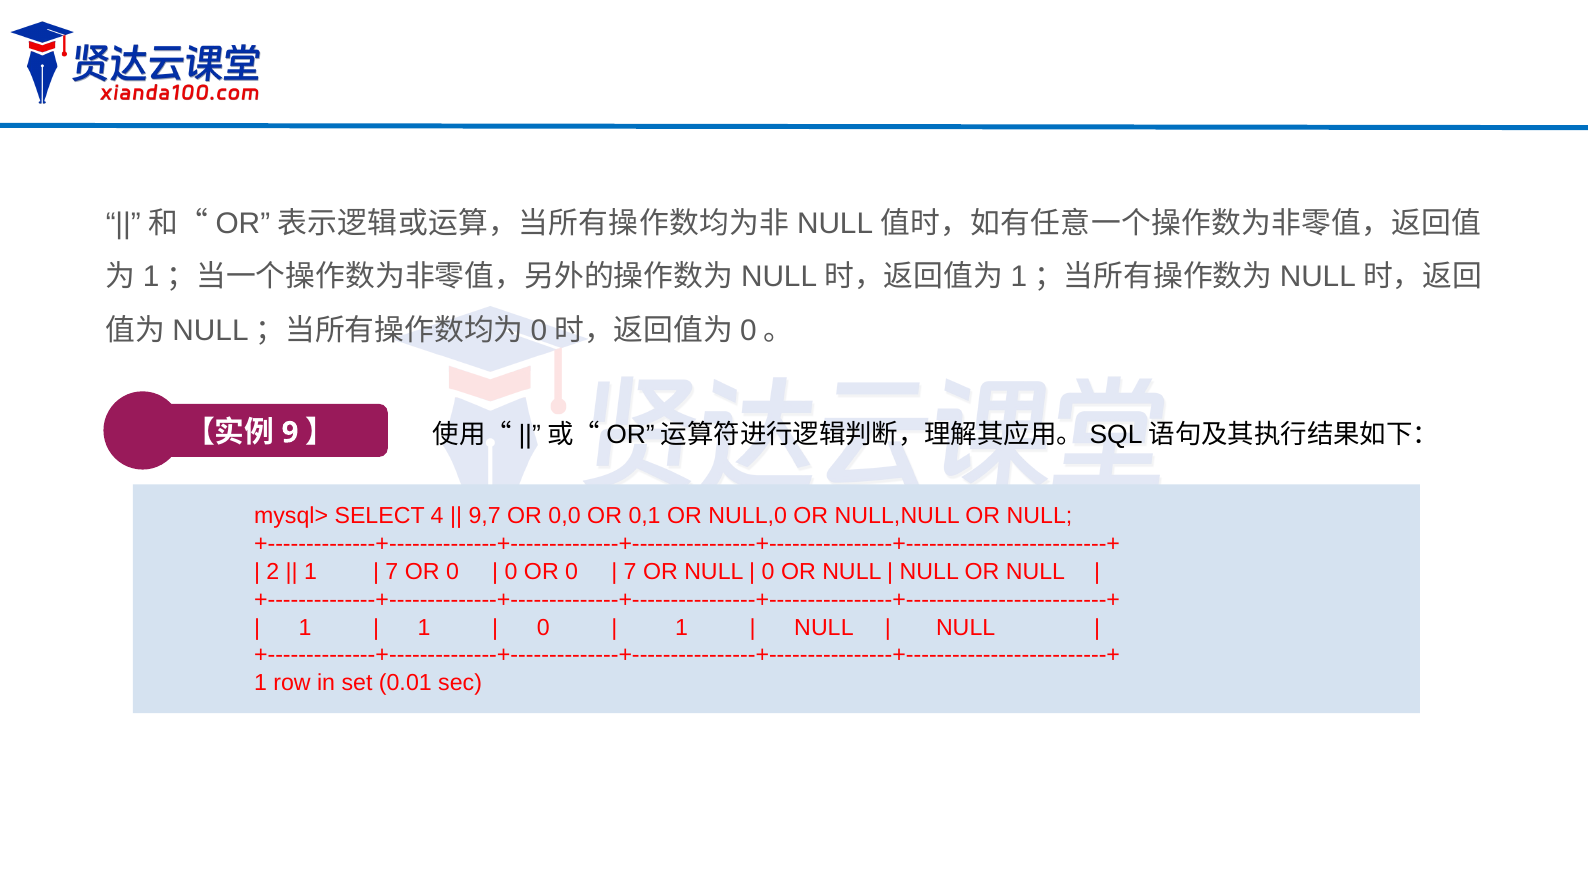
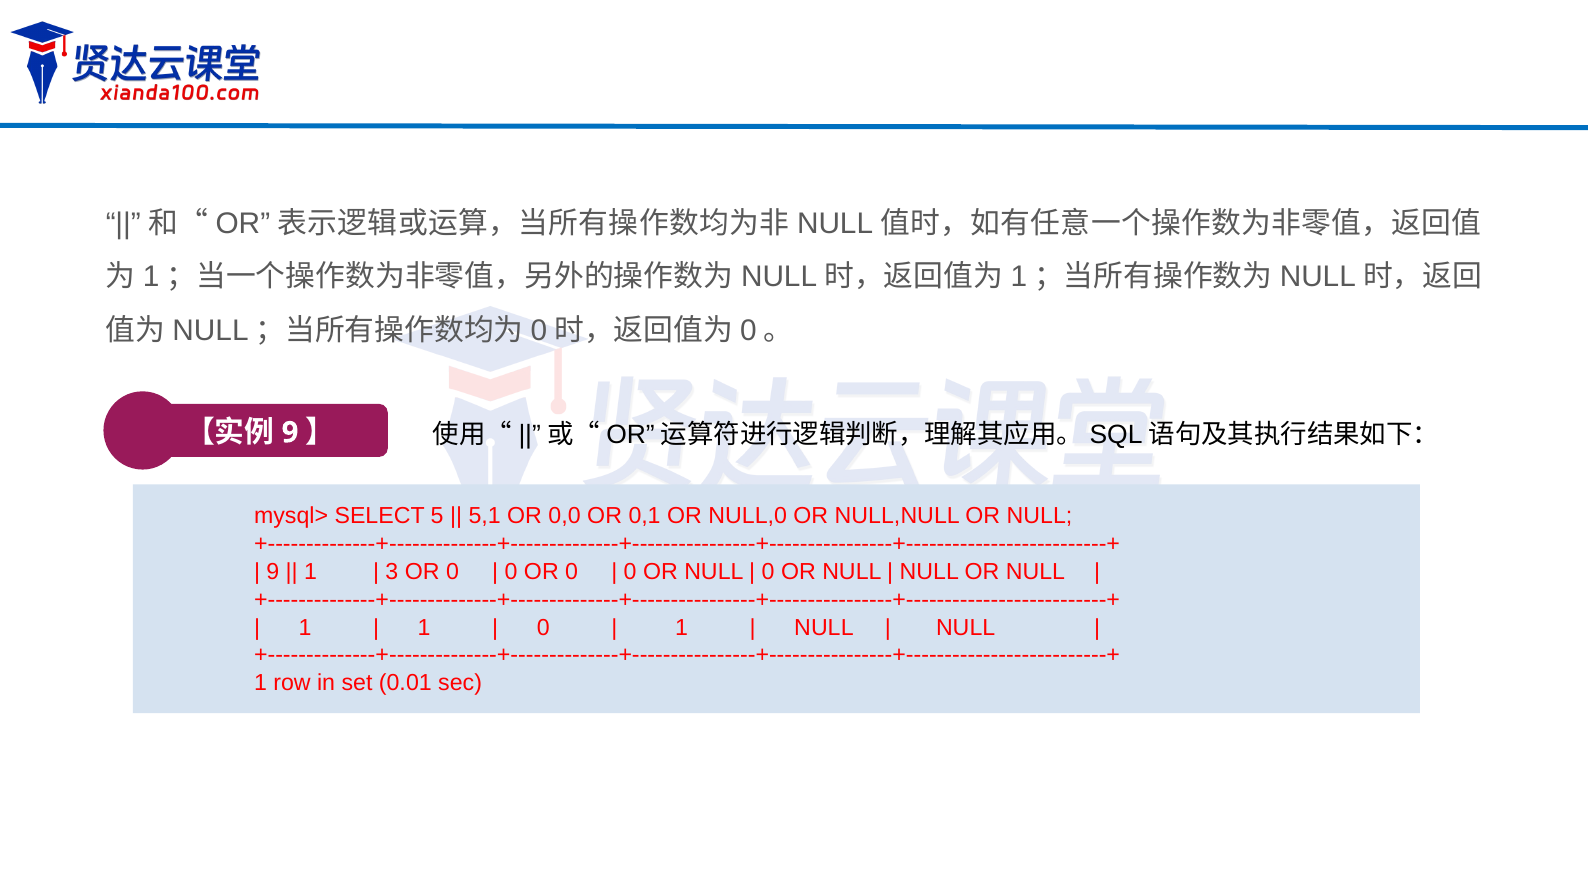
4: 4 -> 5
9,7: 9,7 -> 5,1
2 at (273, 572): 2 -> 9
7 at (392, 572): 7 -> 3
7 at (630, 572): 7 -> 0
